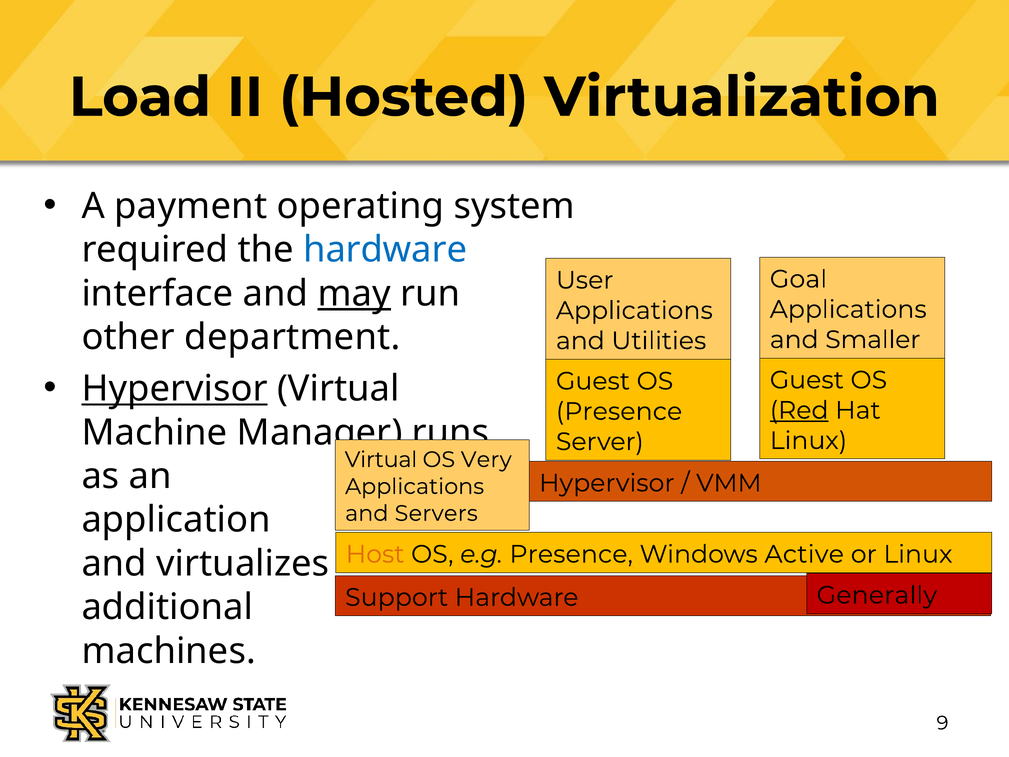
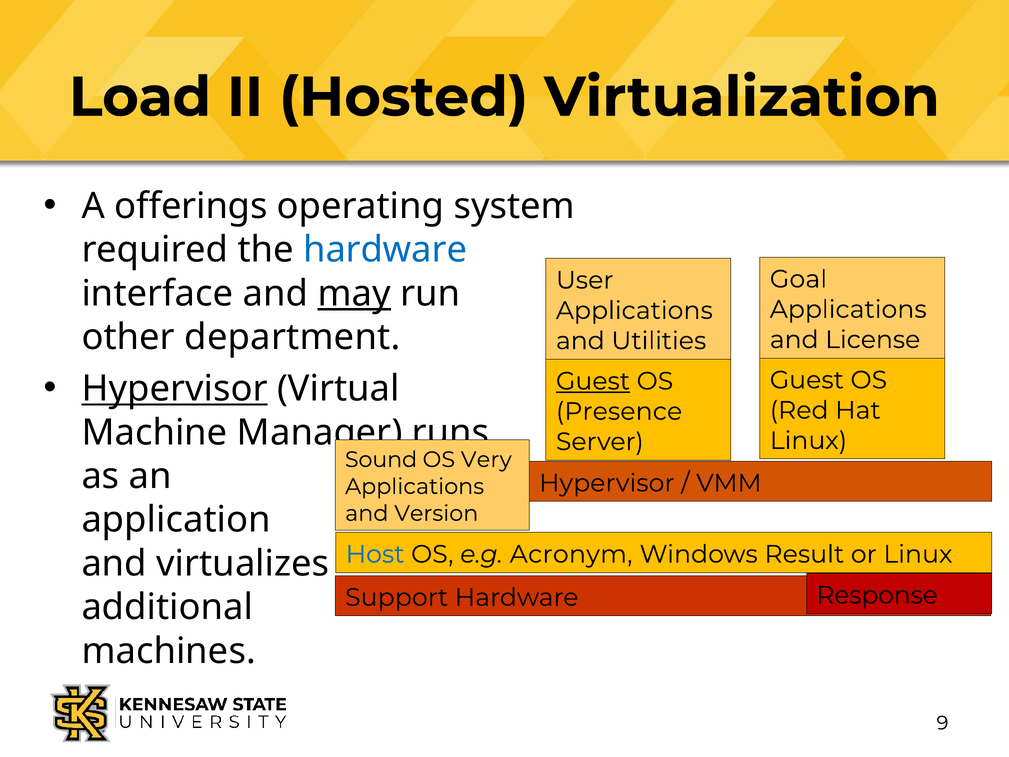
payment: payment -> offerings
Smaller: Smaller -> License
Guest at (593, 381) underline: none -> present
Red underline: present -> none
Virtual at (381, 459): Virtual -> Sound
Servers: Servers -> Version
Host colour: orange -> blue
e.g Presence: Presence -> Acronym
Active: Active -> Result
Generally: Generally -> Response
